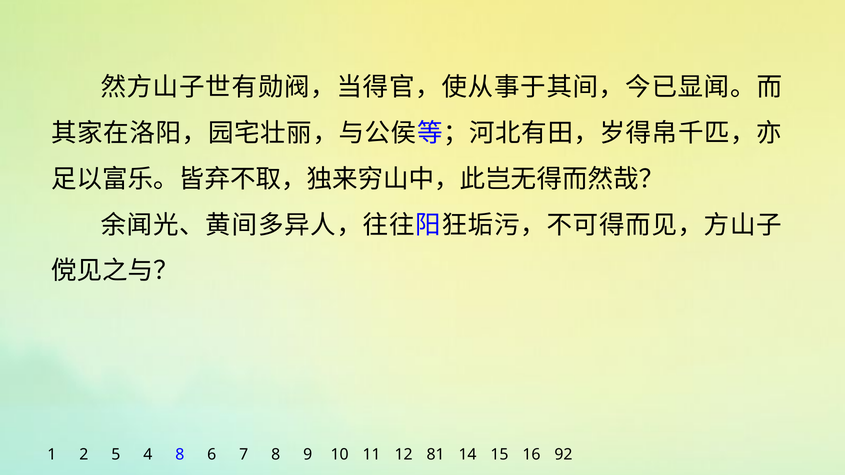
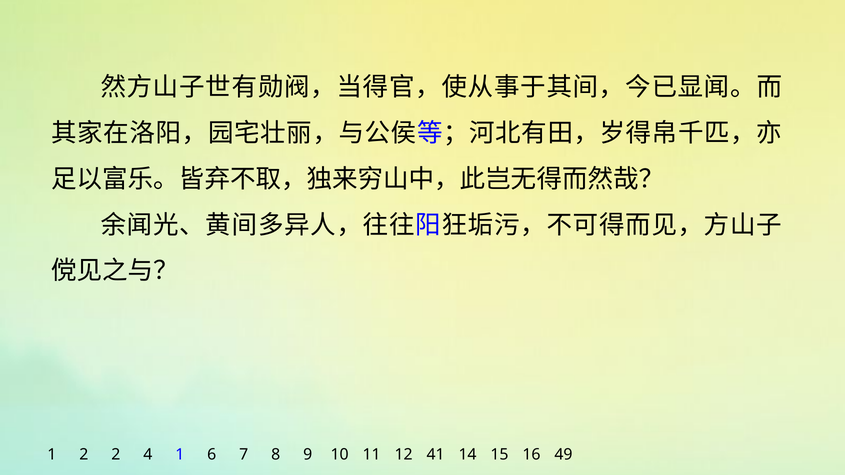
2 5: 5 -> 2
4 8: 8 -> 1
81: 81 -> 41
92: 92 -> 49
